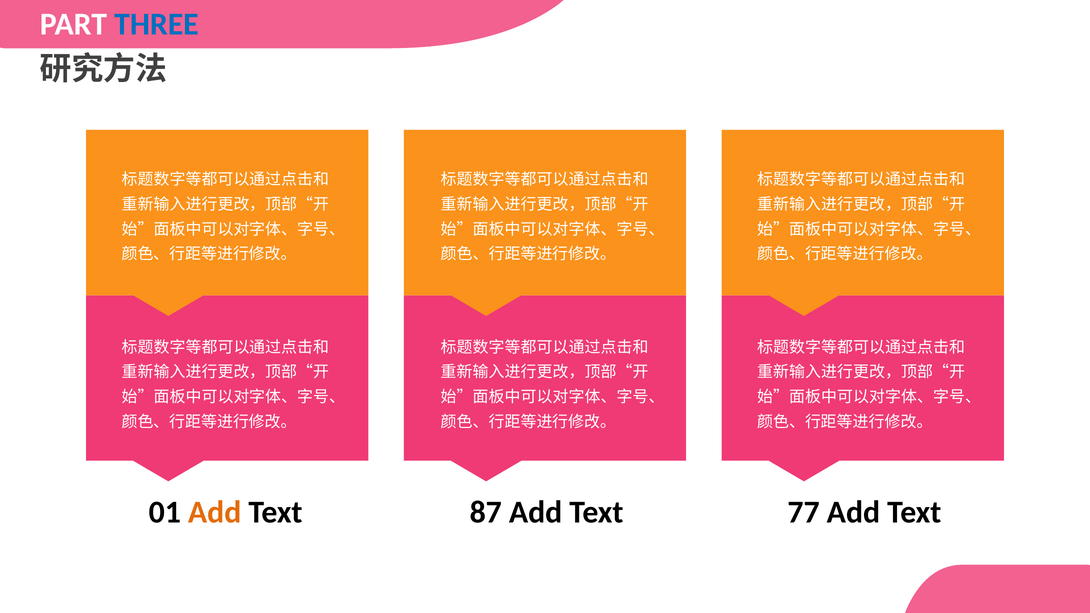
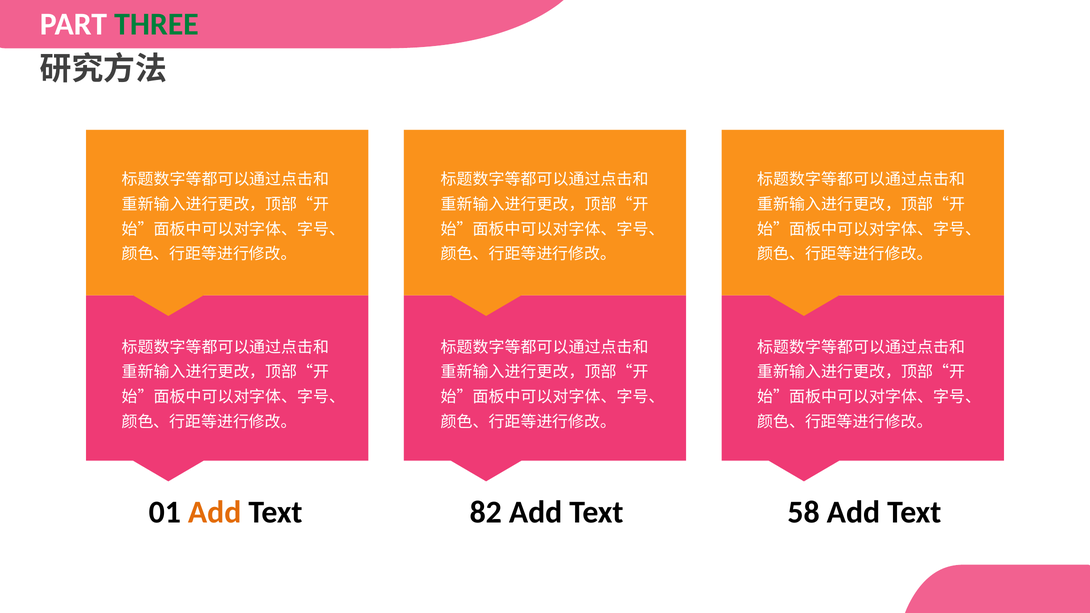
THREE colour: blue -> green
87: 87 -> 82
77: 77 -> 58
